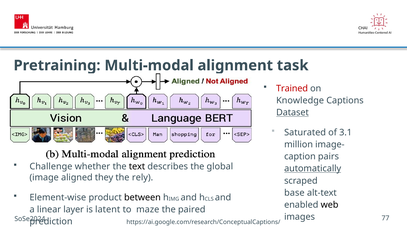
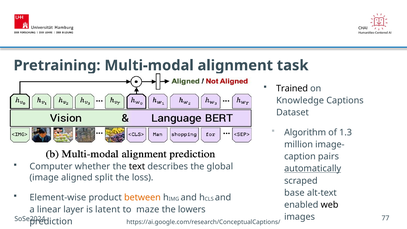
Trained colour: red -> black
Dataset underline: present -> none
Saturated: Saturated -> Algorithm
3.1: 3.1 -> 1.3
Challenge: Challenge -> Computer
they: they -> split
rely: rely -> loss
between colour: black -> orange
paired: paired -> lowers
